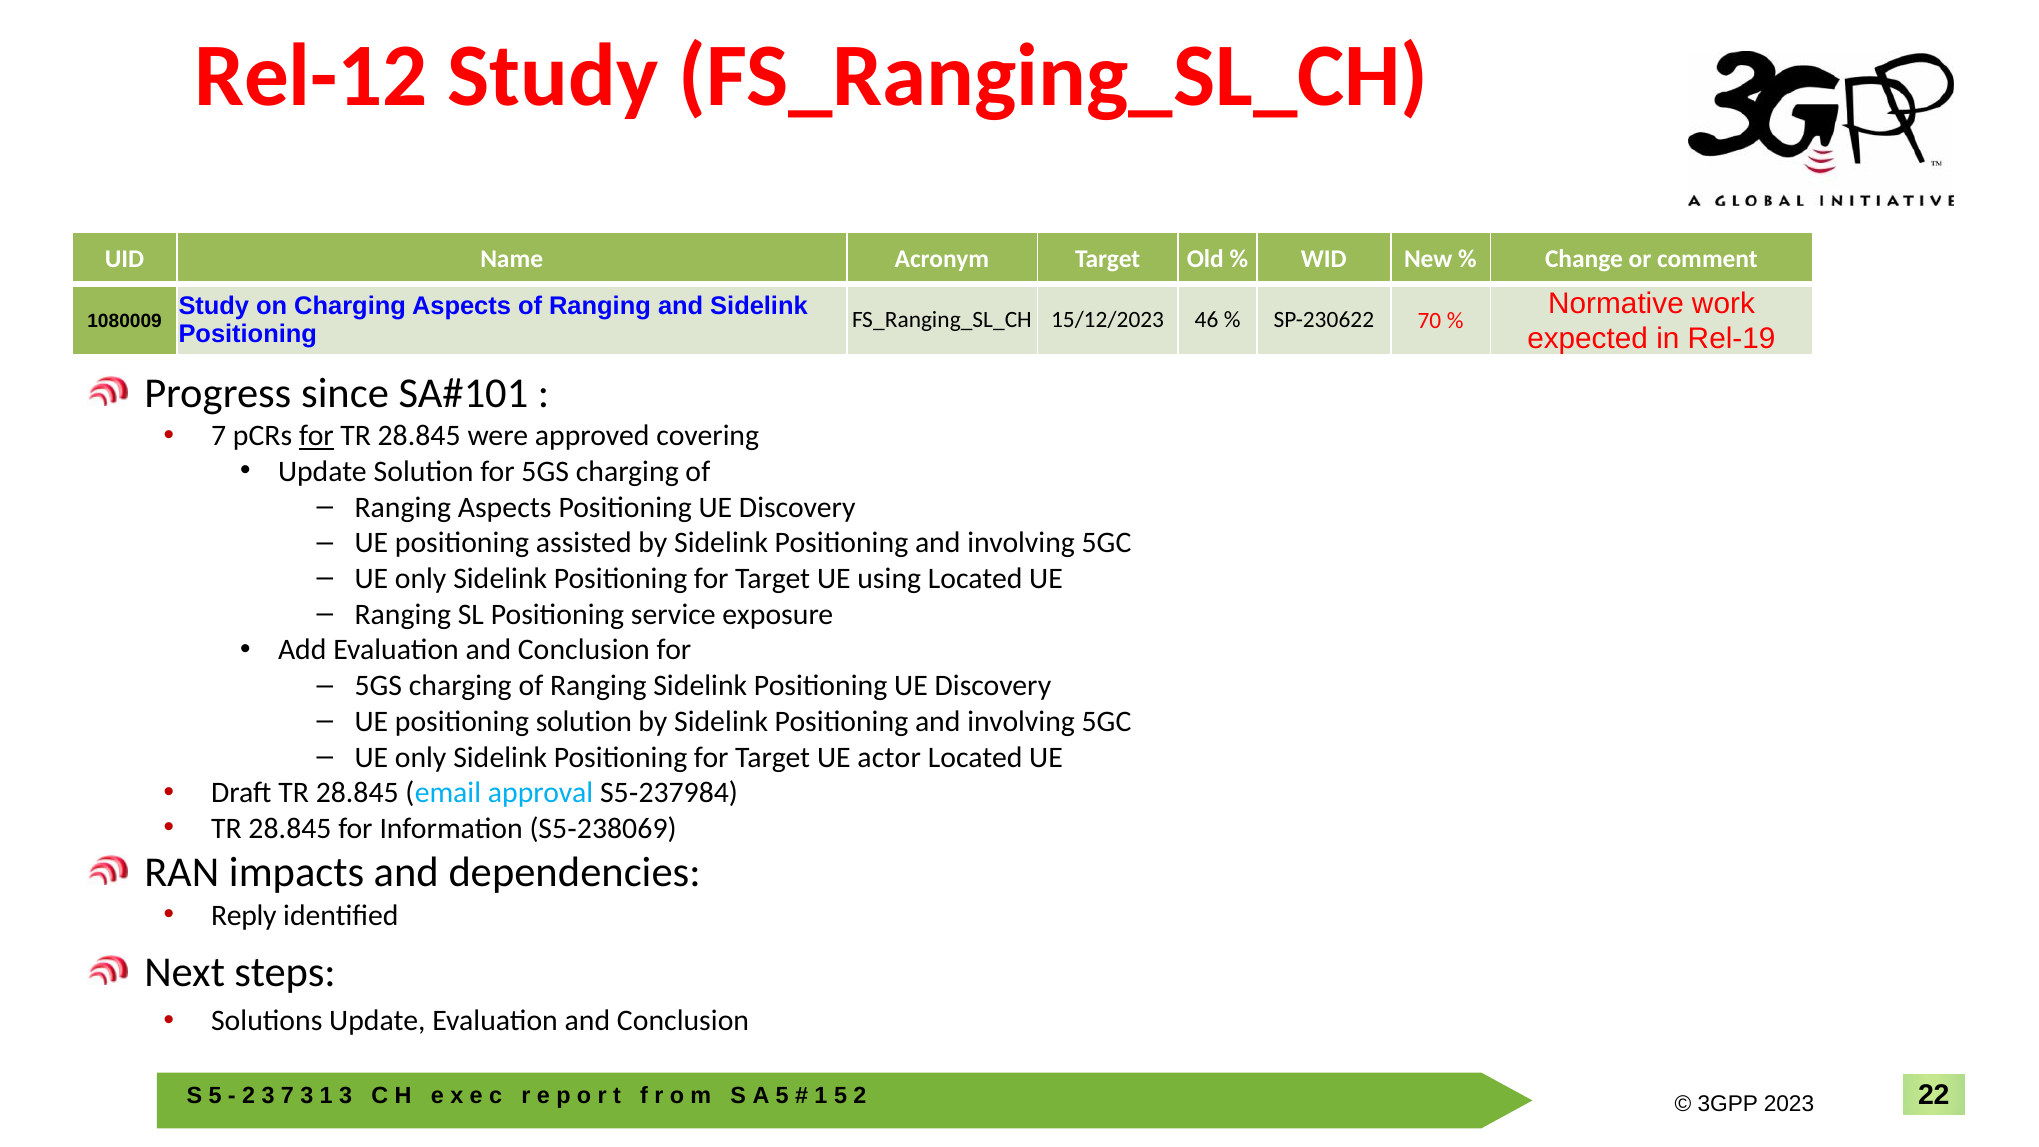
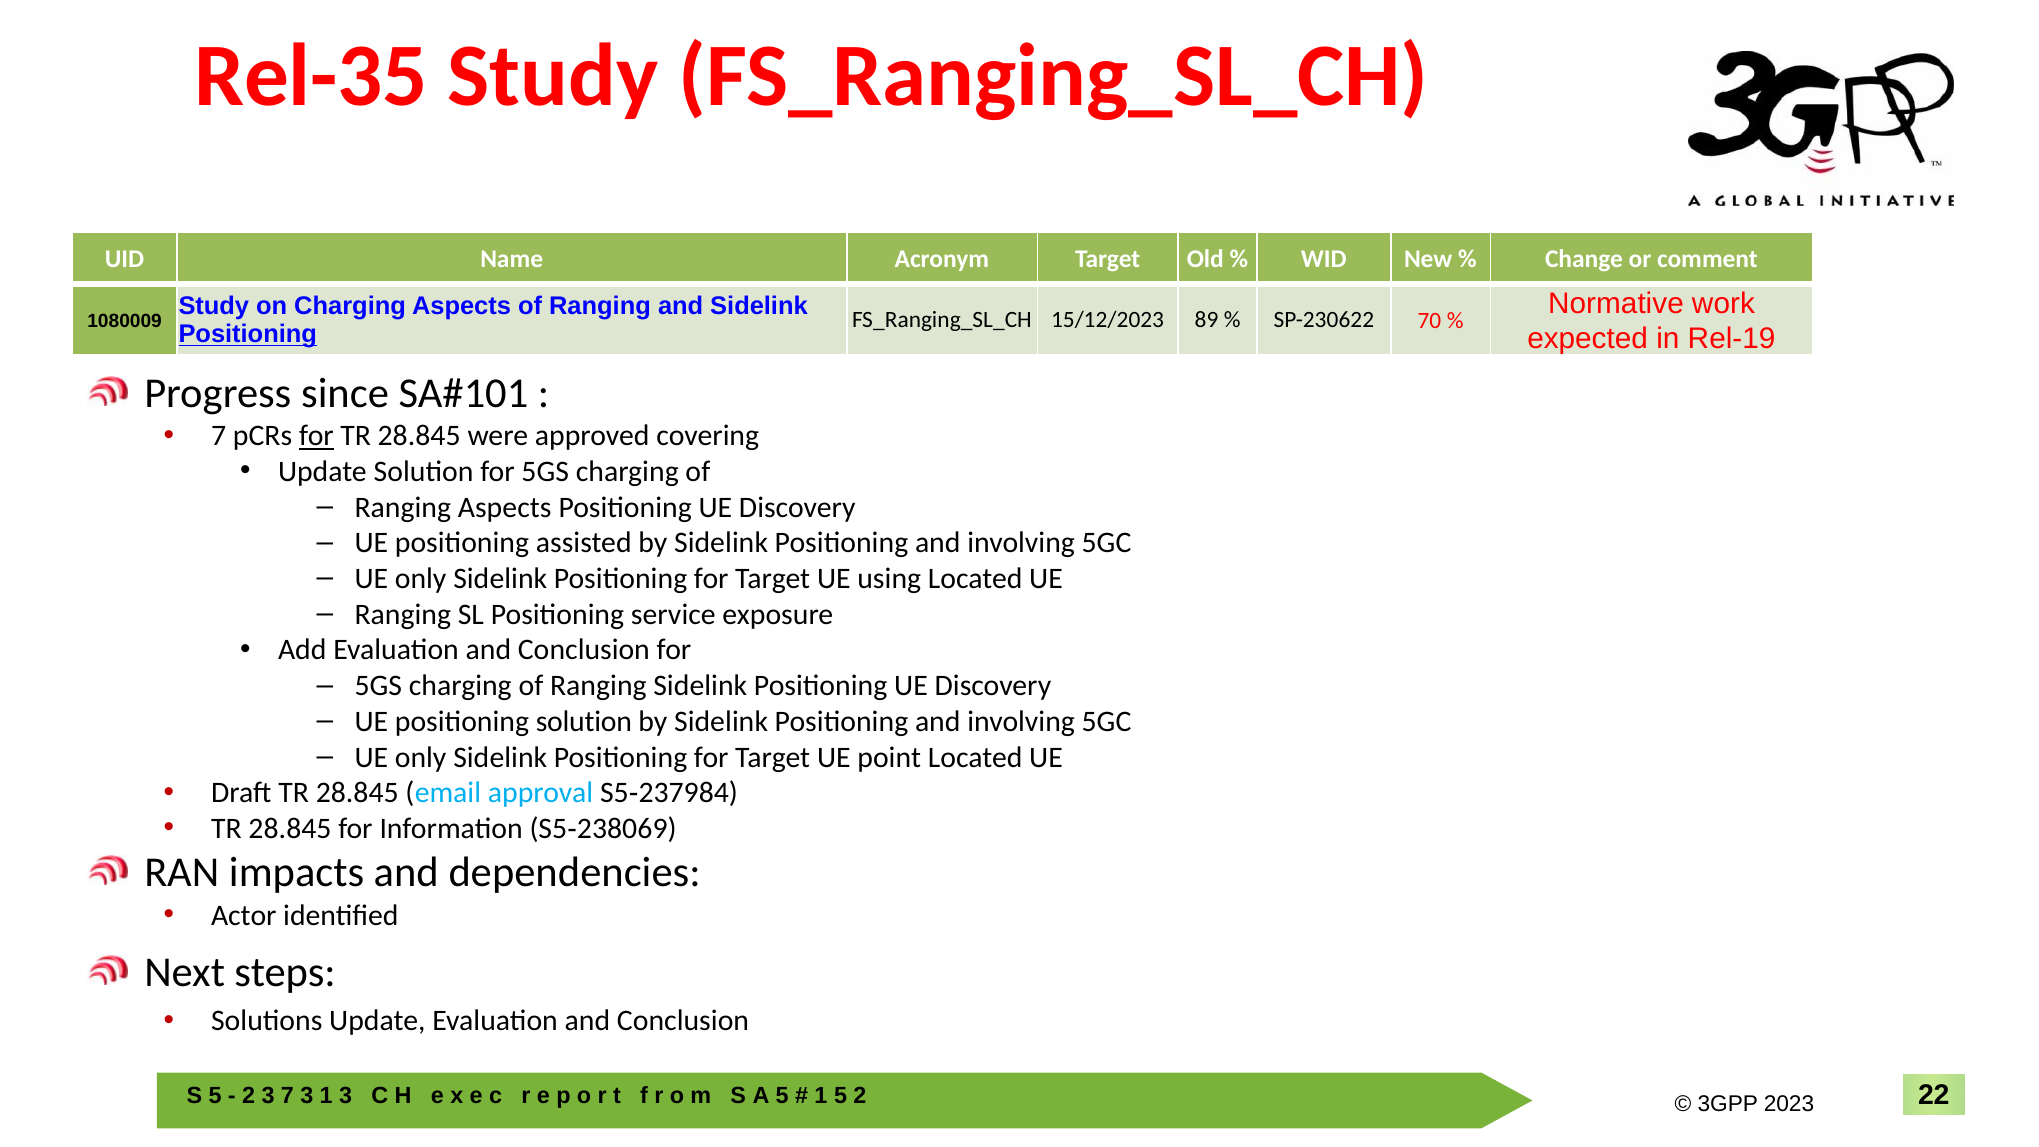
Rel-12: Rel-12 -> Rel-35
46: 46 -> 89
Positioning at (248, 334) underline: none -> present
actor: actor -> point
Reply: Reply -> Actor
